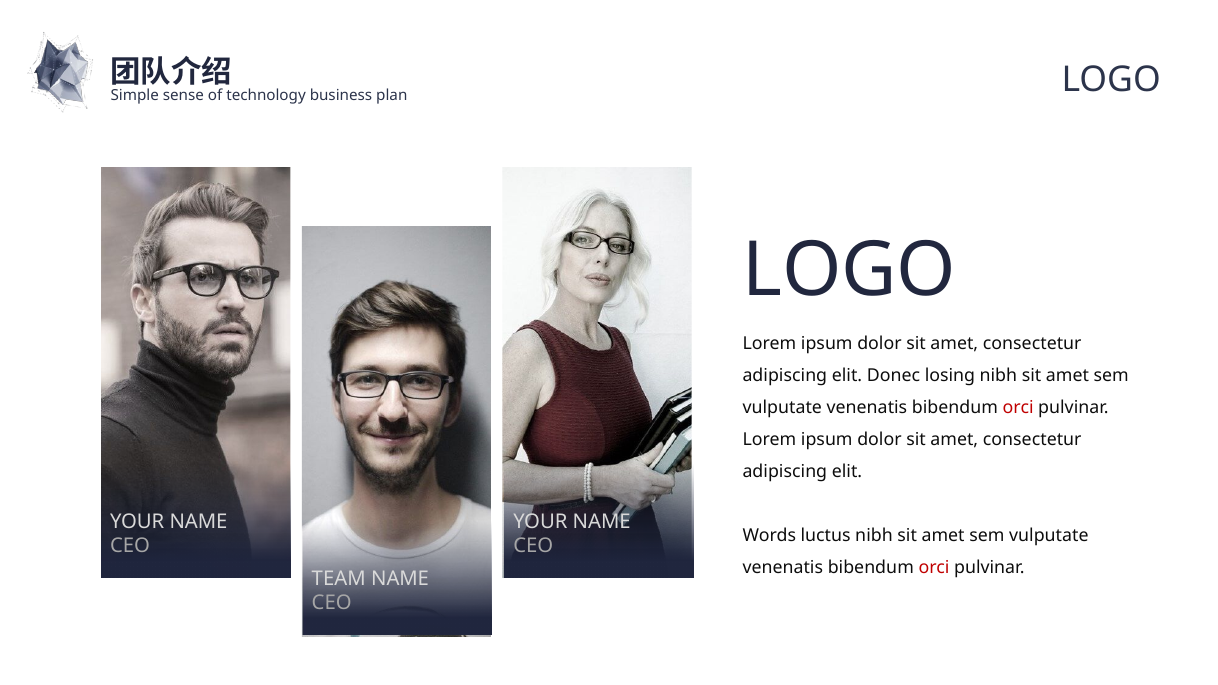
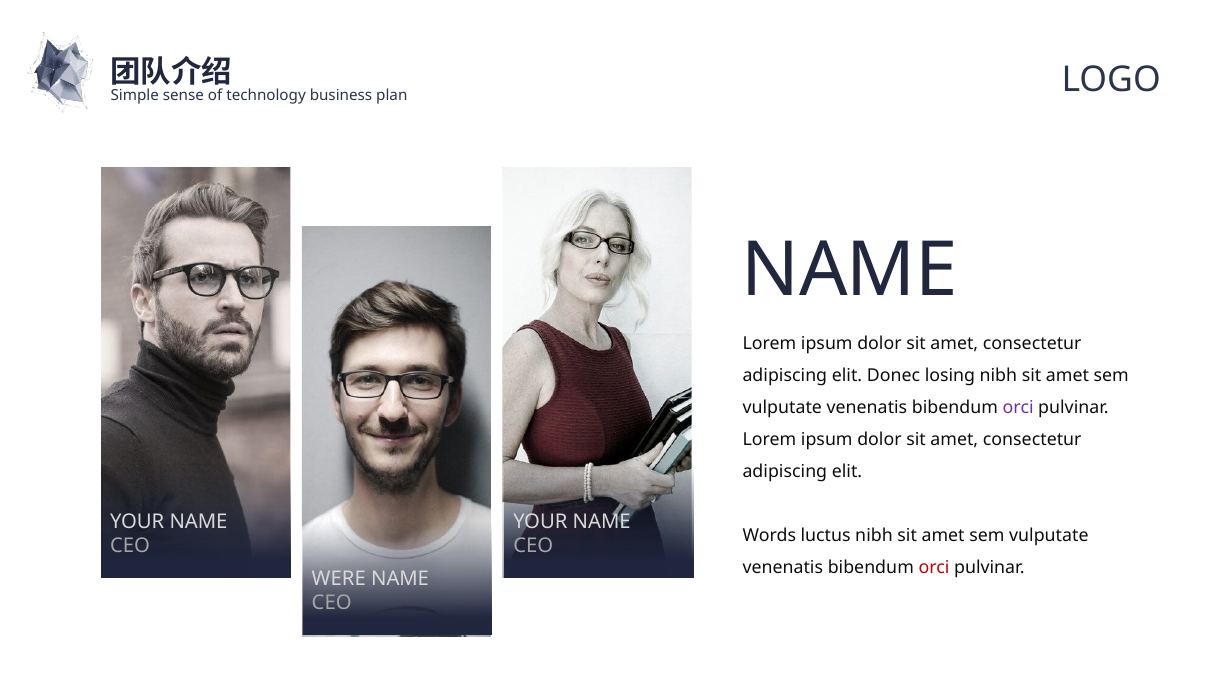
LOGO at (849, 271): LOGO -> NAME
orci at (1018, 408) colour: red -> purple
TEAM: TEAM -> WERE
